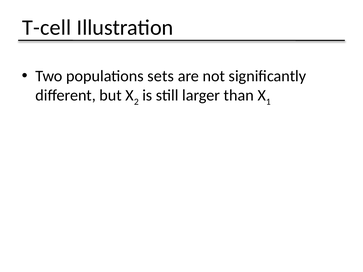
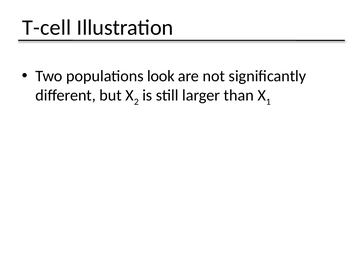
sets: sets -> look
